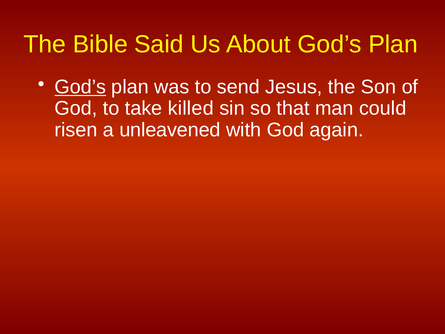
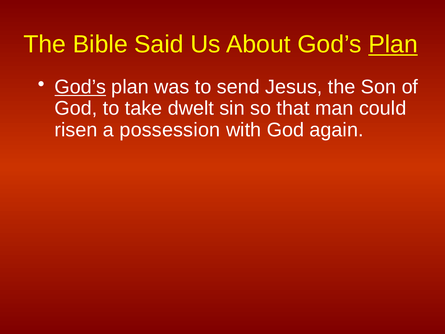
Plan at (393, 44) underline: none -> present
killed: killed -> dwelt
unleavened: unleavened -> possession
